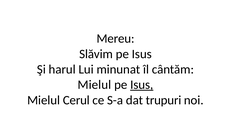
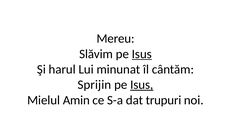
Isus at (142, 54) underline: none -> present
Mielul at (94, 85): Mielul -> Sprijin
Cerul: Cerul -> Amin
